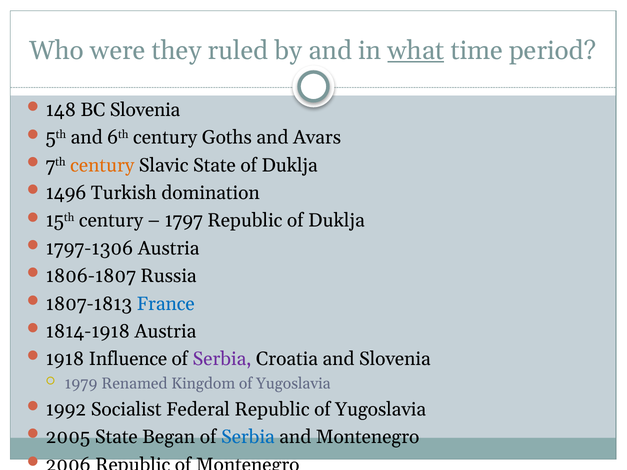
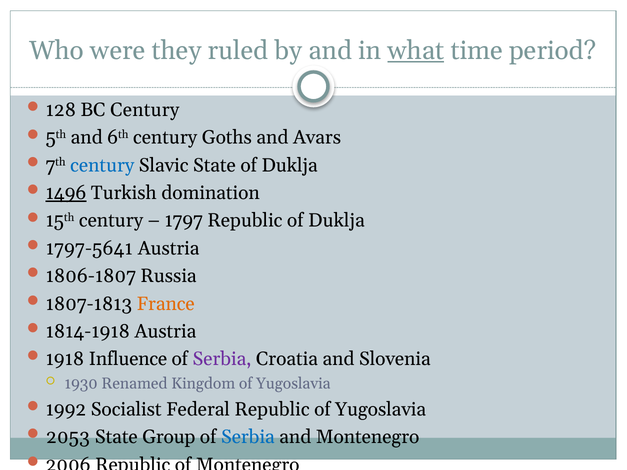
148: 148 -> 128
BC Slovenia: Slovenia -> Century
century at (102, 165) colour: orange -> blue
1496 underline: none -> present
1797-1306: 1797-1306 -> 1797-5641
France colour: blue -> orange
1979: 1979 -> 1930
2005: 2005 -> 2053
Began: Began -> Group
